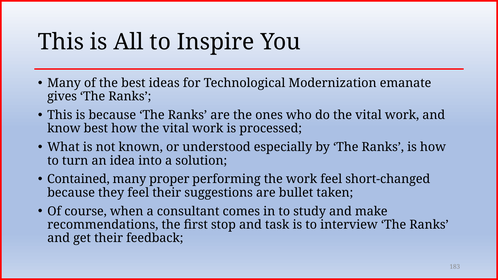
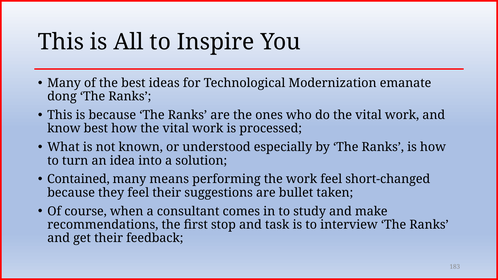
gives: gives -> dong
proper: proper -> means
